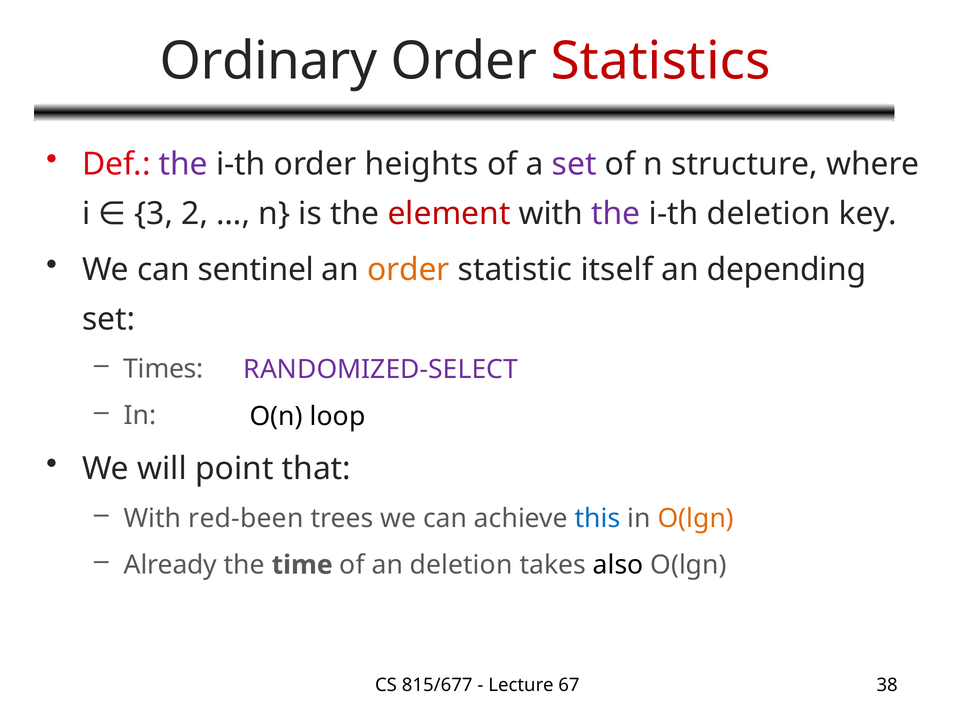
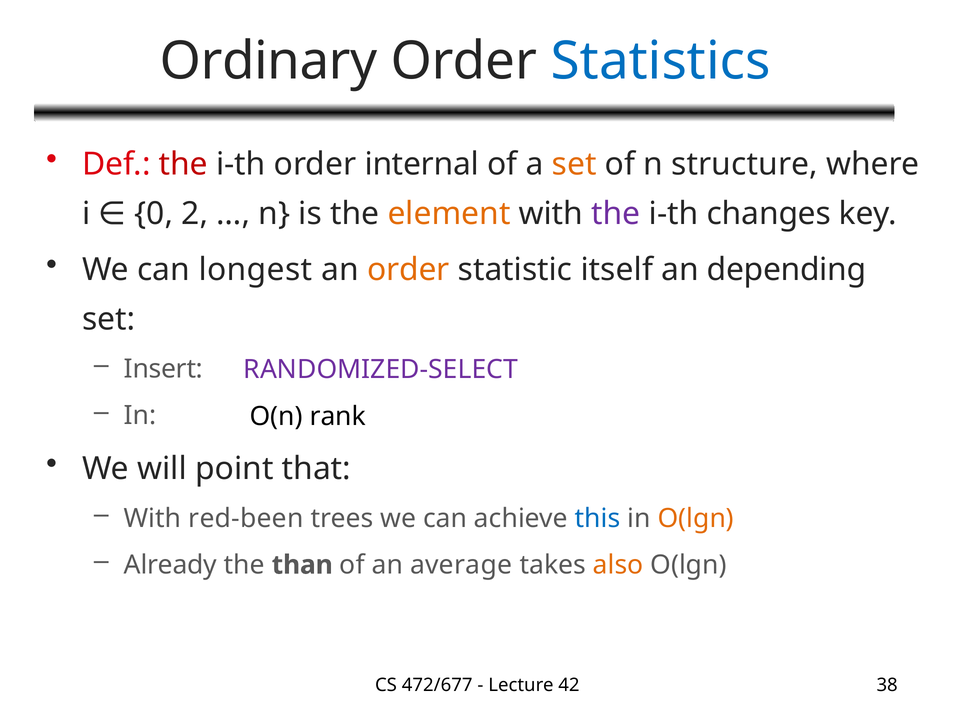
Statistics colour: red -> blue
the at (183, 164) colour: purple -> red
heights: heights -> internal
set at (574, 164) colour: purple -> orange
i-th deletion: deletion -> changes
3: 3 -> 0
element colour: red -> orange
sentinel: sentinel -> longest
Times: Times -> Insert
loop: loop -> rank
time: time -> than
an deletion: deletion -> average
also colour: black -> orange
815/677: 815/677 -> 472/677
67: 67 -> 42
